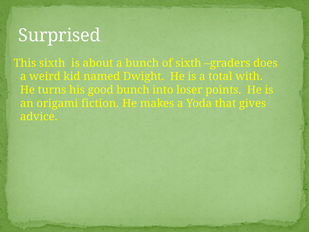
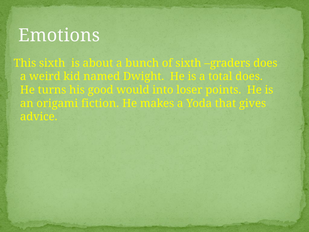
Surprised: Surprised -> Emotions
total with: with -> does
good bunch: bunch -> would
